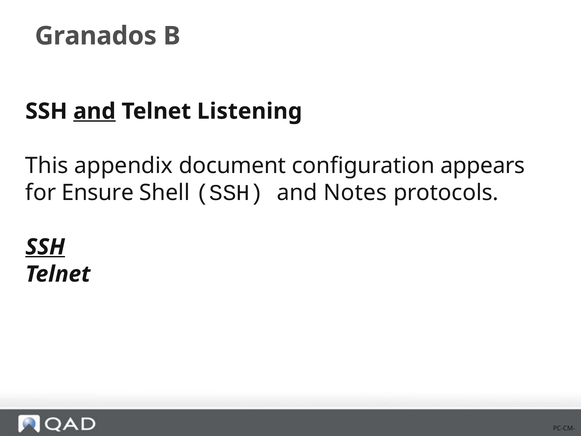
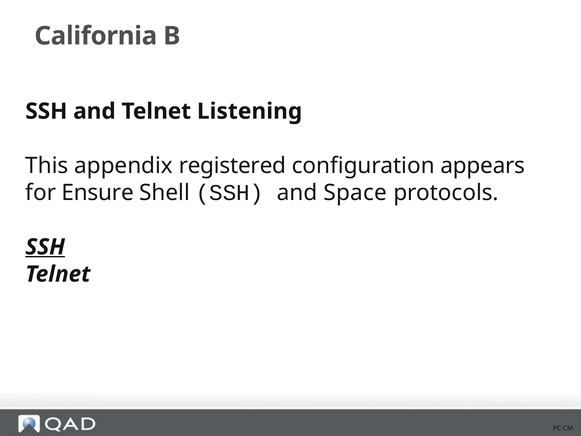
Granados: Granados -> California
and at (94, 111) underline: present -> none
document: document -> registered
Notes: Notes -> Space
